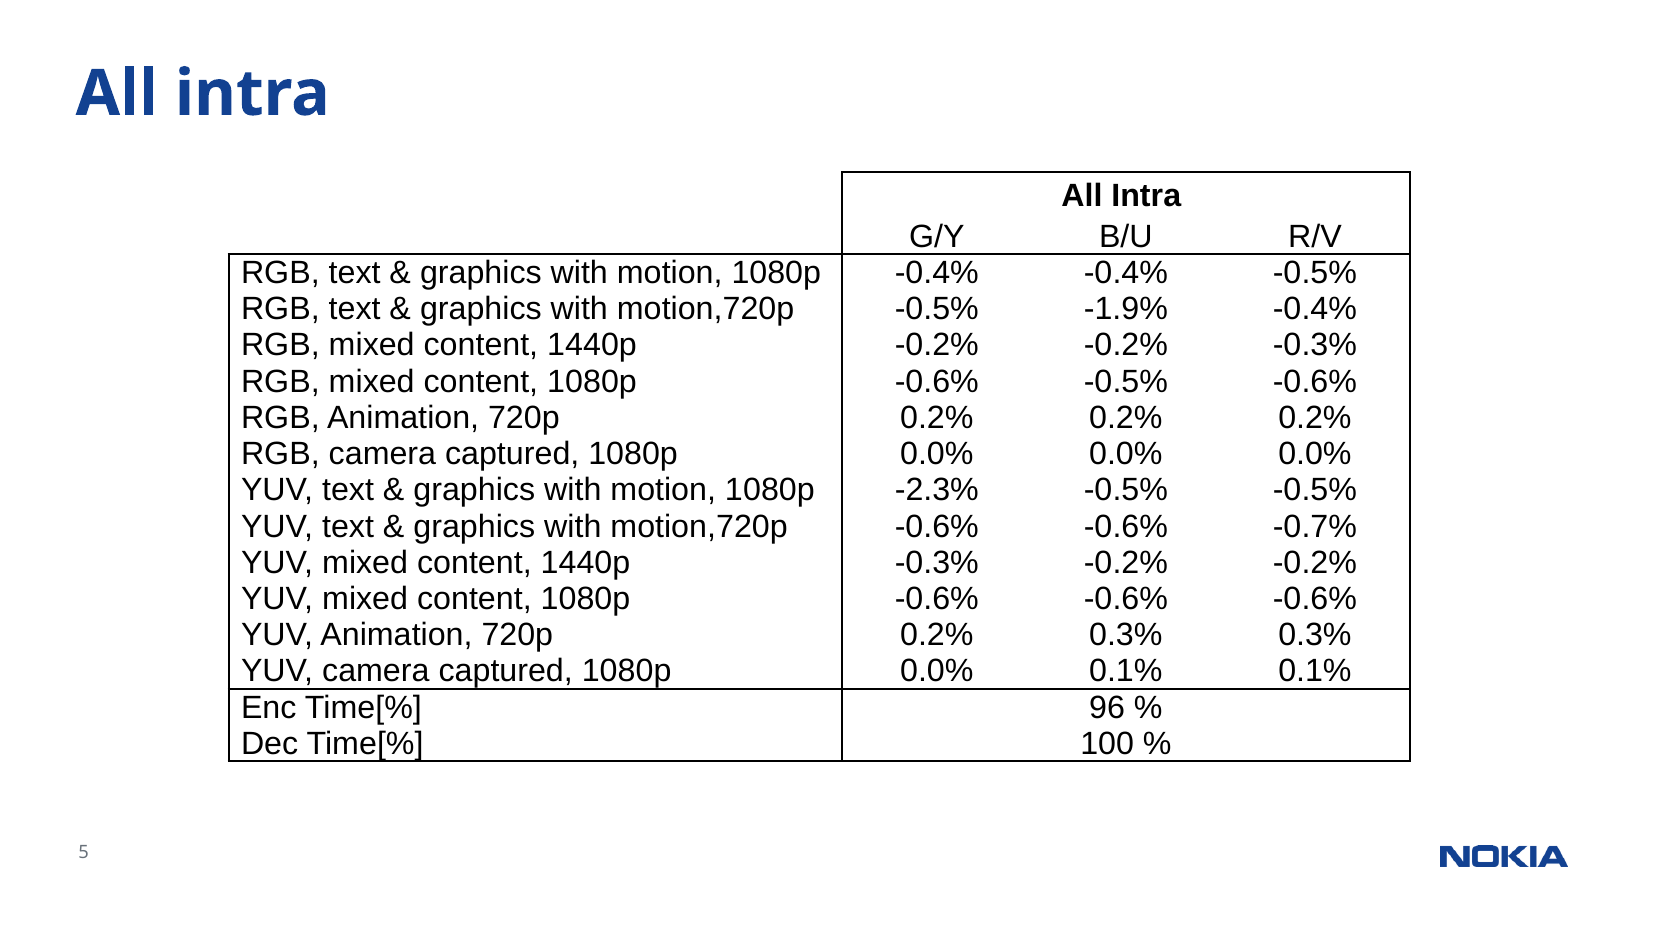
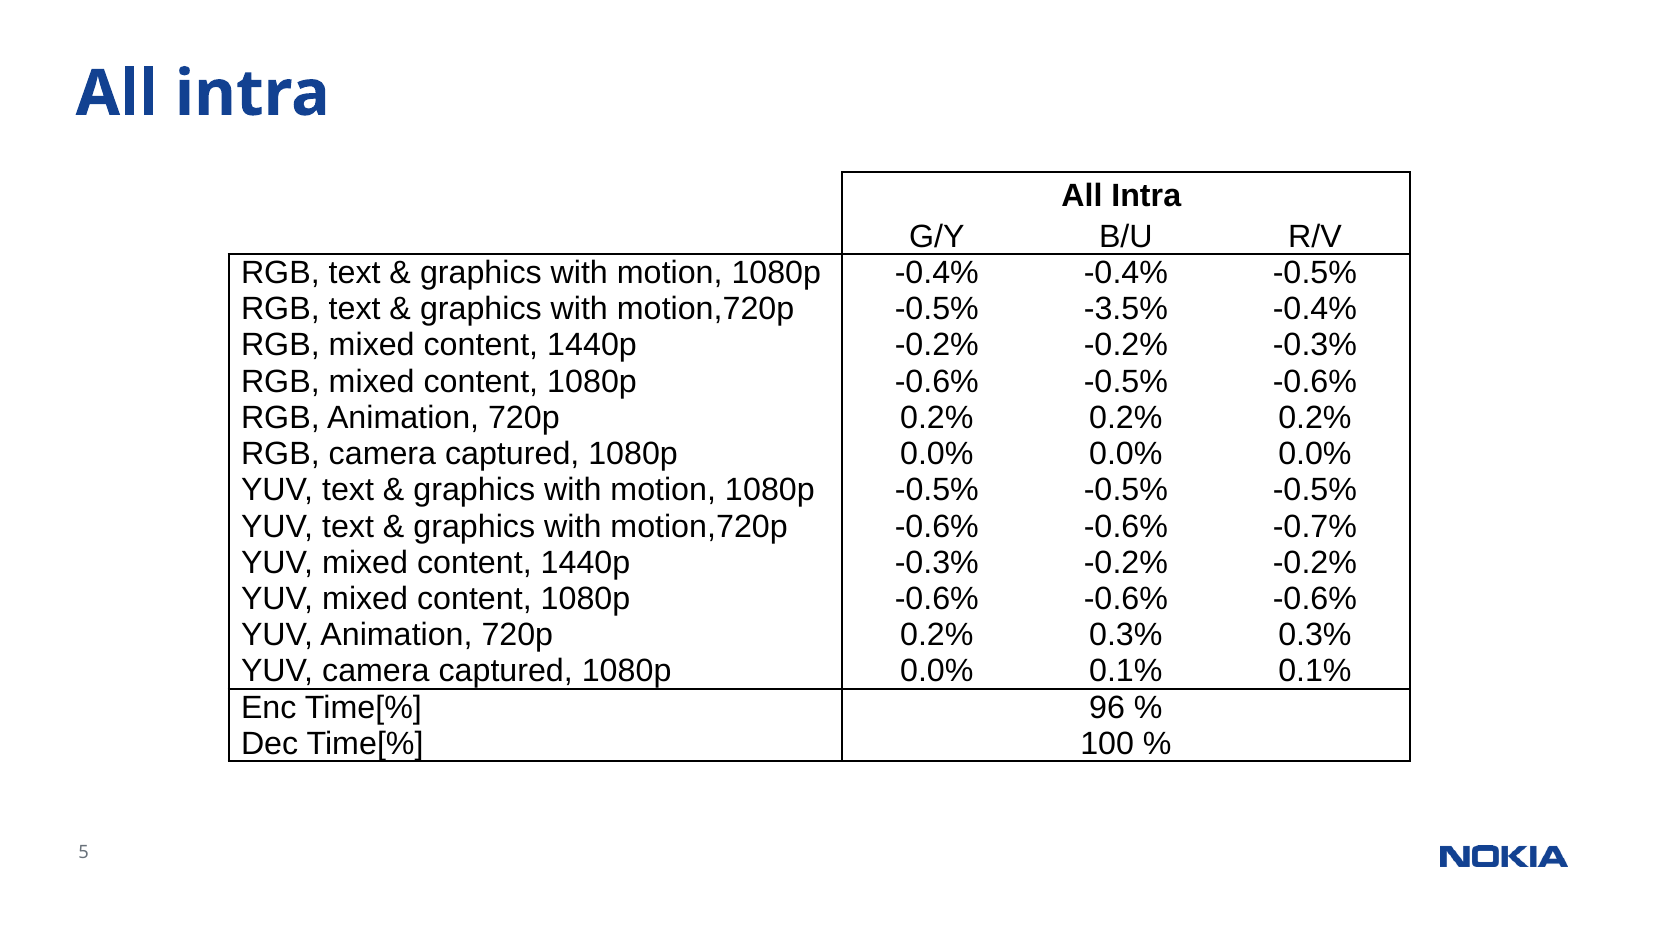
-1.9%: -1.9% -> -3.5%
1080p -2.3%: -2.3% -> -0.5%
